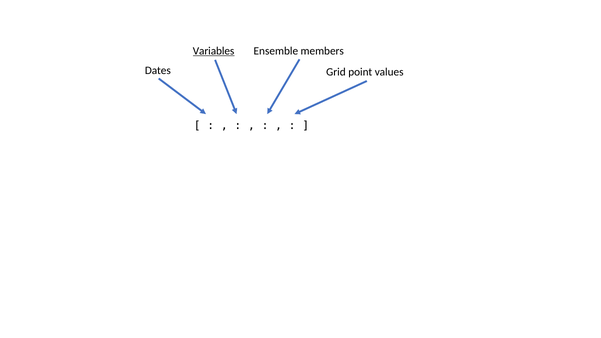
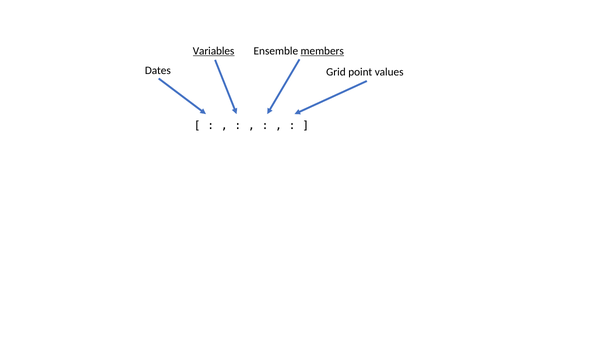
members underline: none -> present
